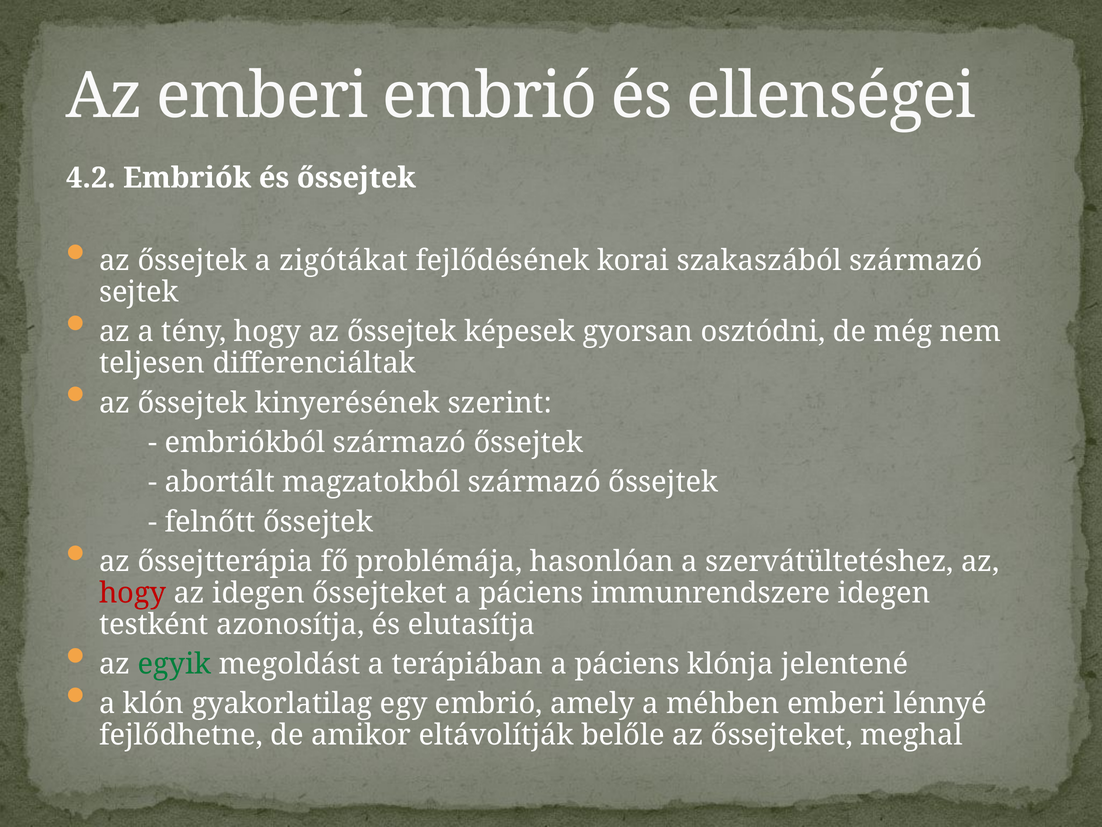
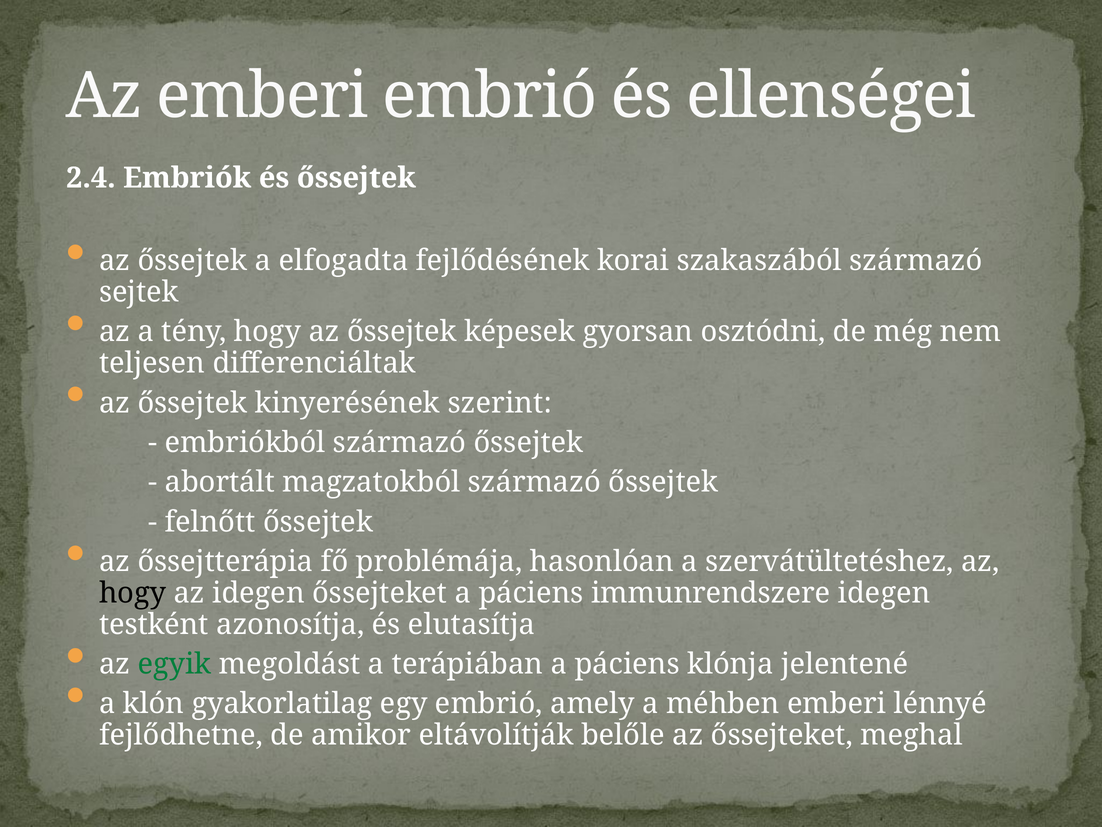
4.2: 4.2 -> 2.4
zigótákat: zigótákat -> elfogadta
hogy at (133, 593) colour: red -> black
